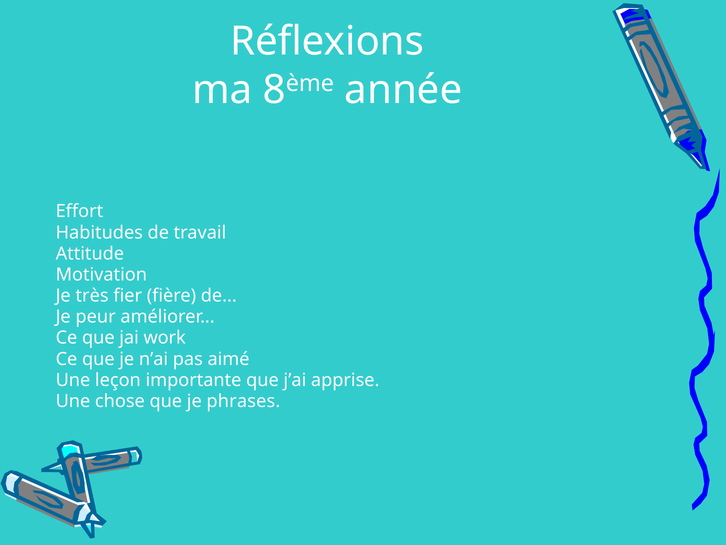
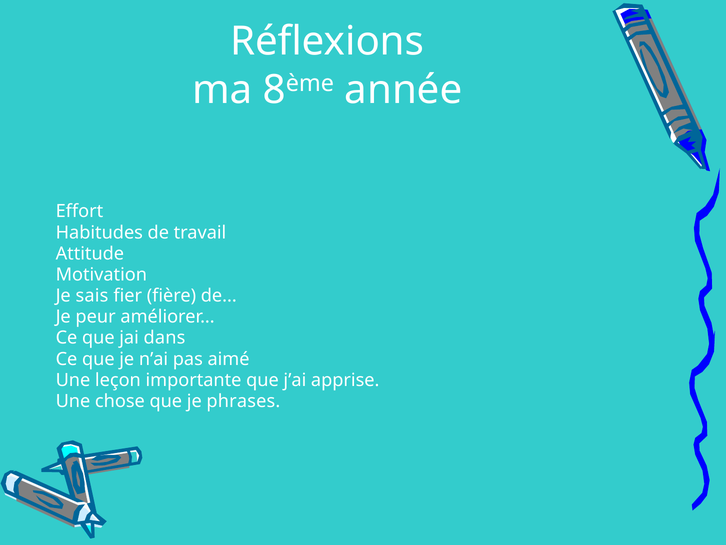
très: très -> sais
work: work -> dans
